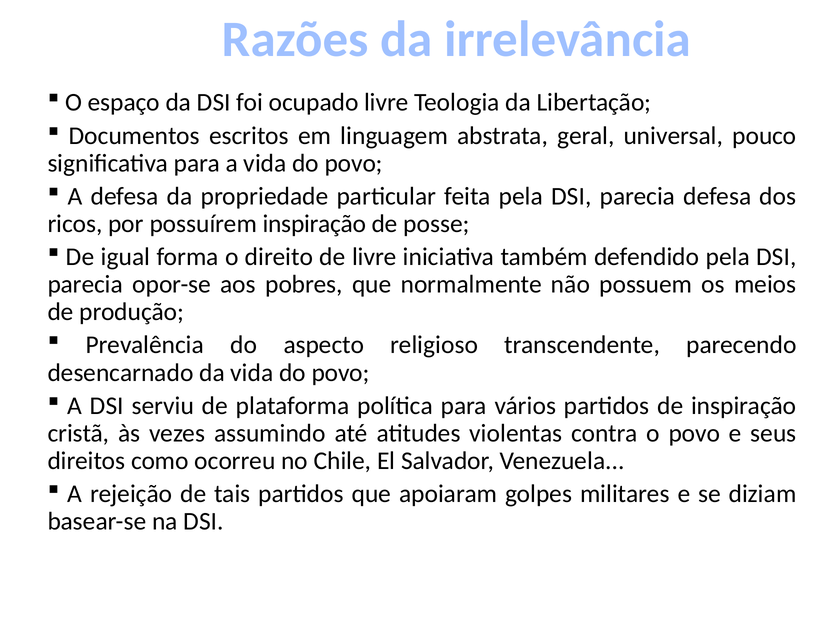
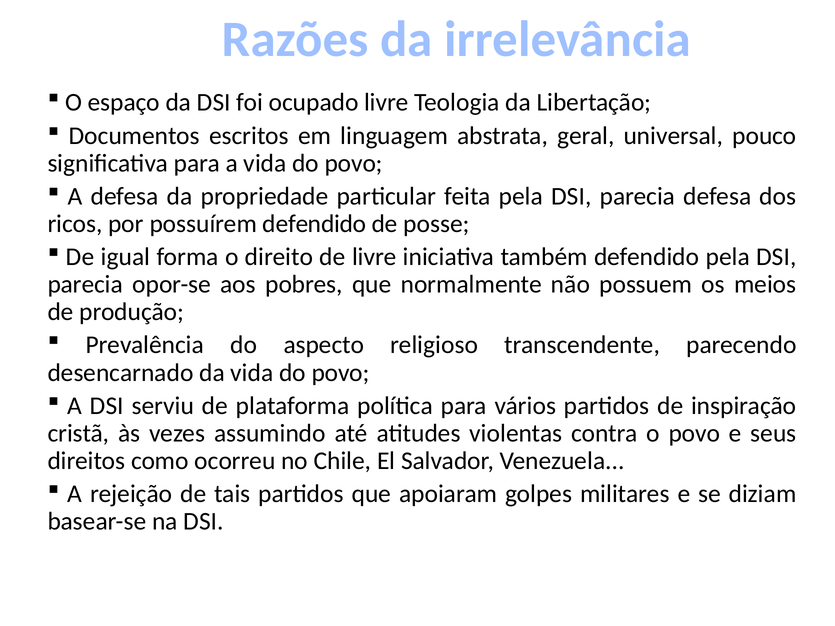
possuírem inspiração: inspiração -> defendido
